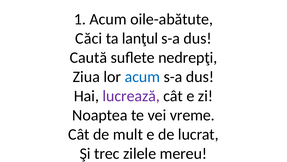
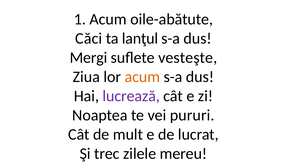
Caută: Caută -> Mergi
nedrepţi: nedrepţi -> vesteşte
acum at (142, 77) colour: blue -> orange
vreme: vreme -> pururi
